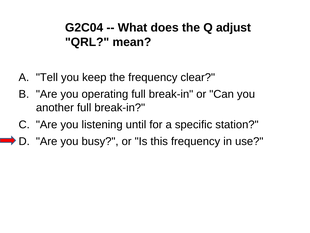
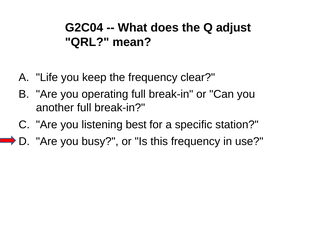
Tell: Tell -> Life
until: until -> best
